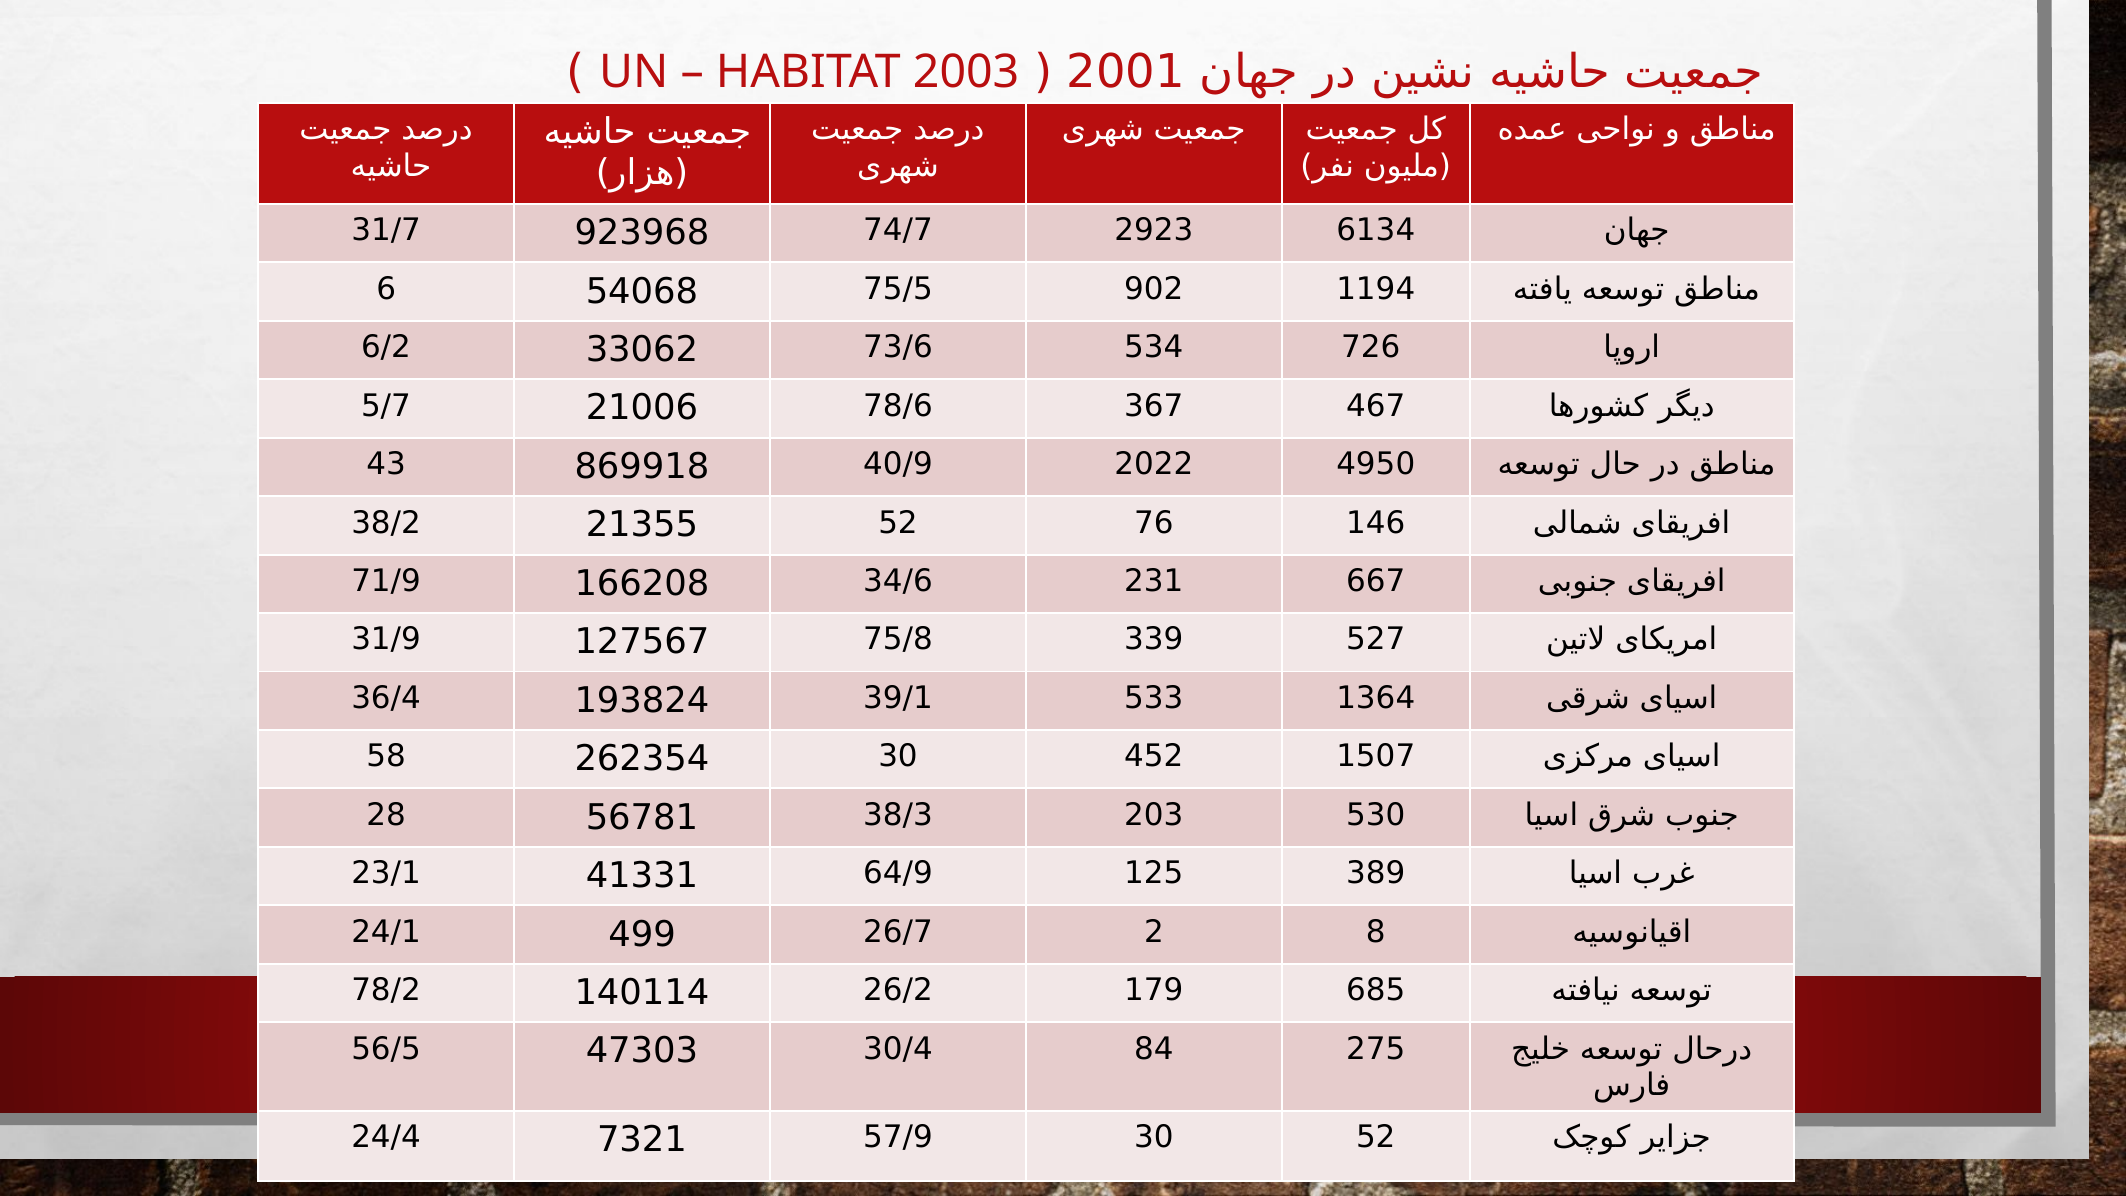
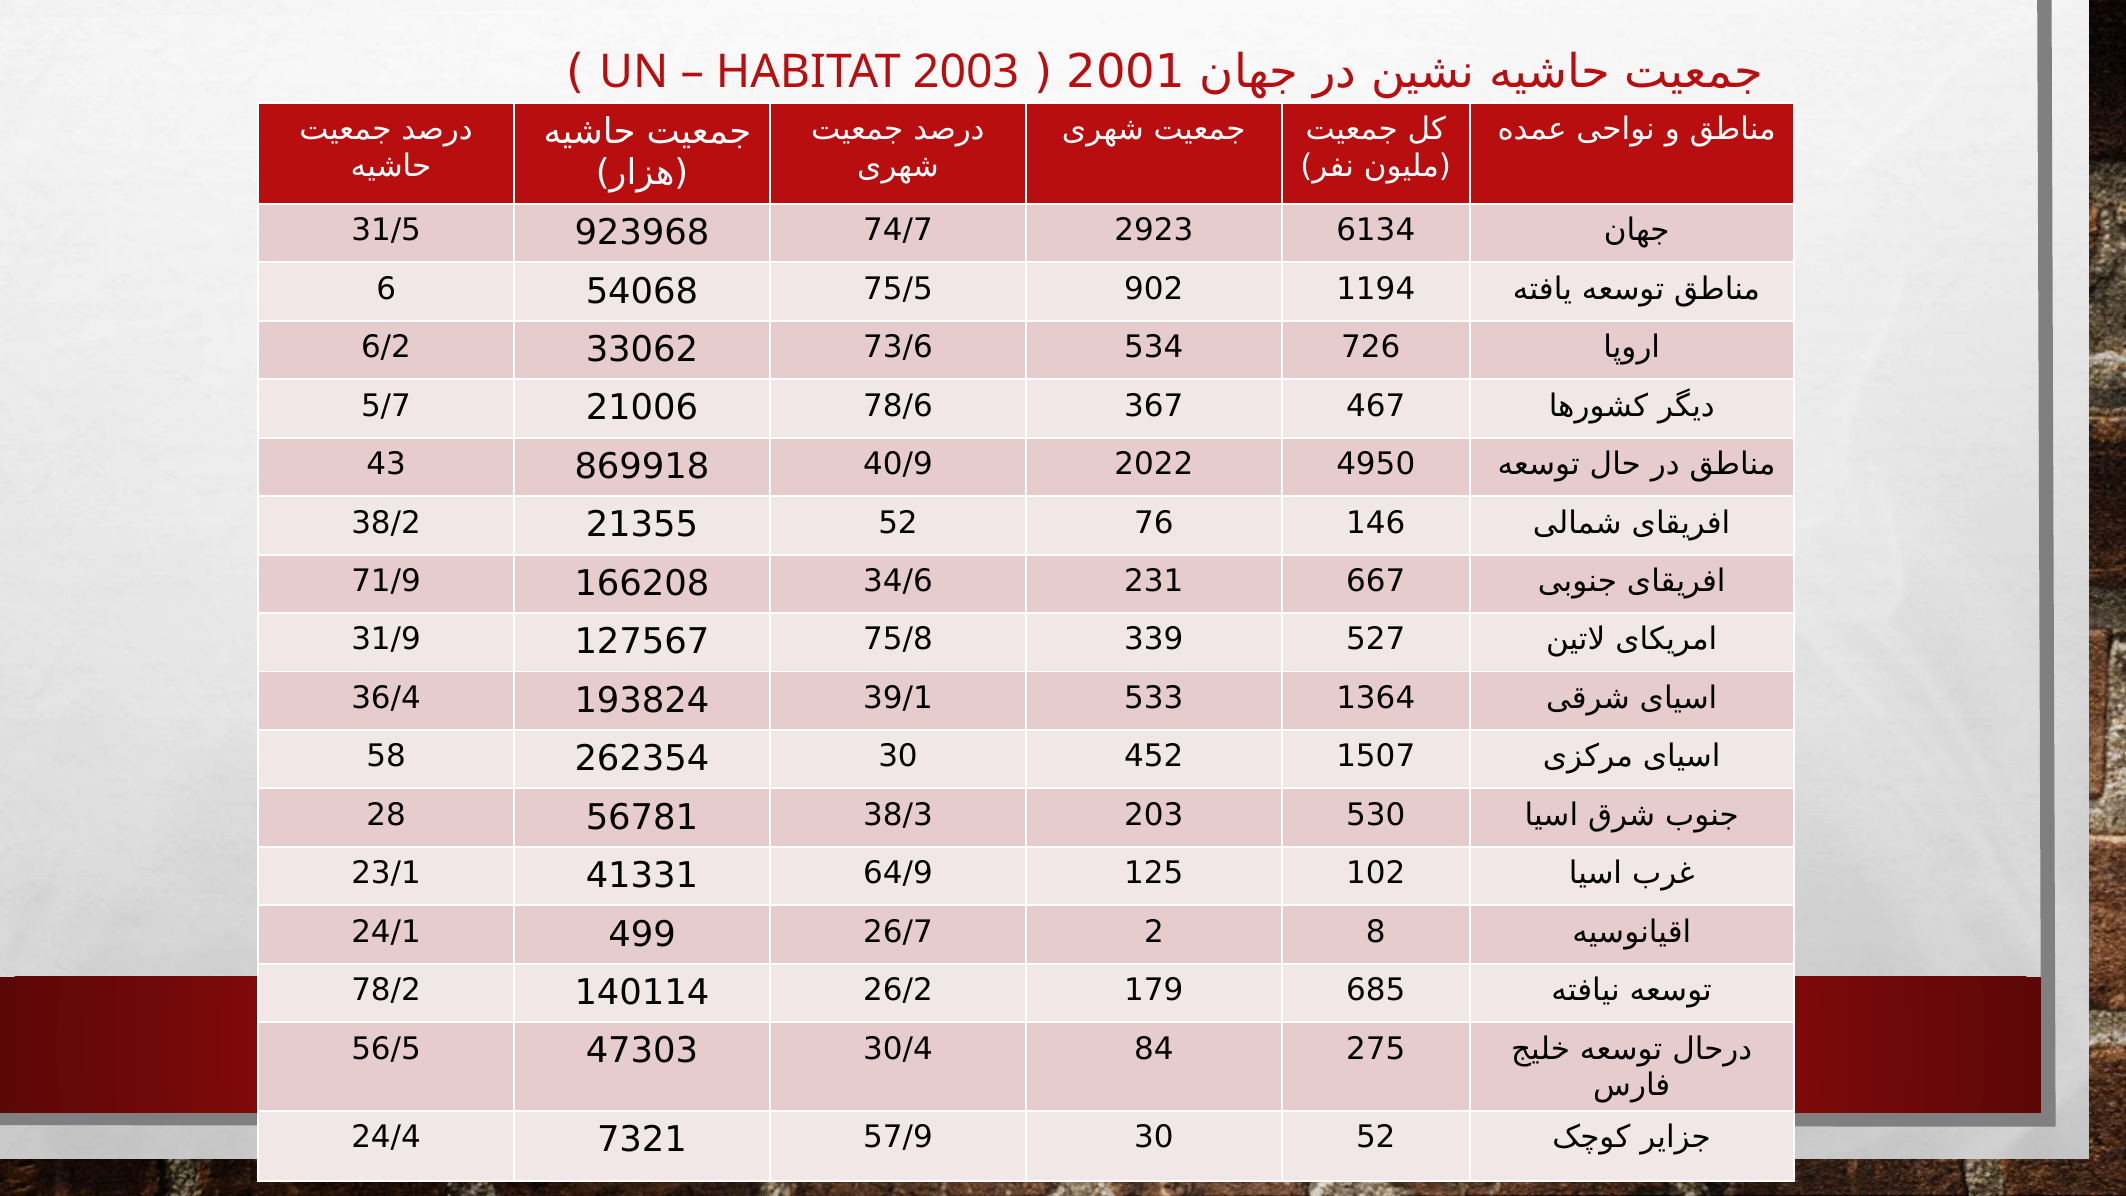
31/7: 31/7 -> 31/5
389: 389 -> 102
